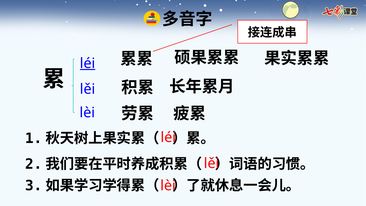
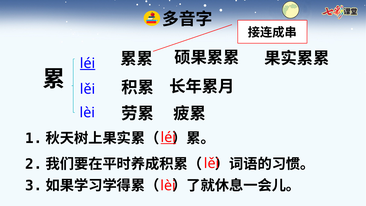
léi at (168, 137) underline: none -> present
